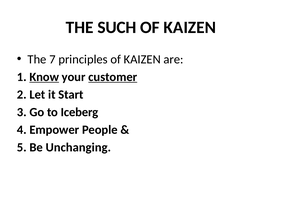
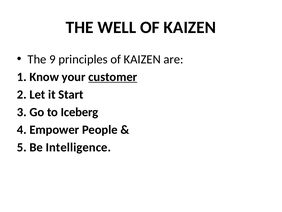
SUCH: SUCH -> WELL
7: 7 -> 9
Know underline: present -> none
Unchanging: Unchanging -> Intelligence
